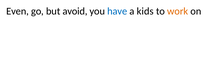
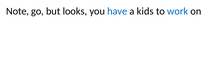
Even: Even -> Note
avoid: avoid -> looks
work colour: orange -> blue
